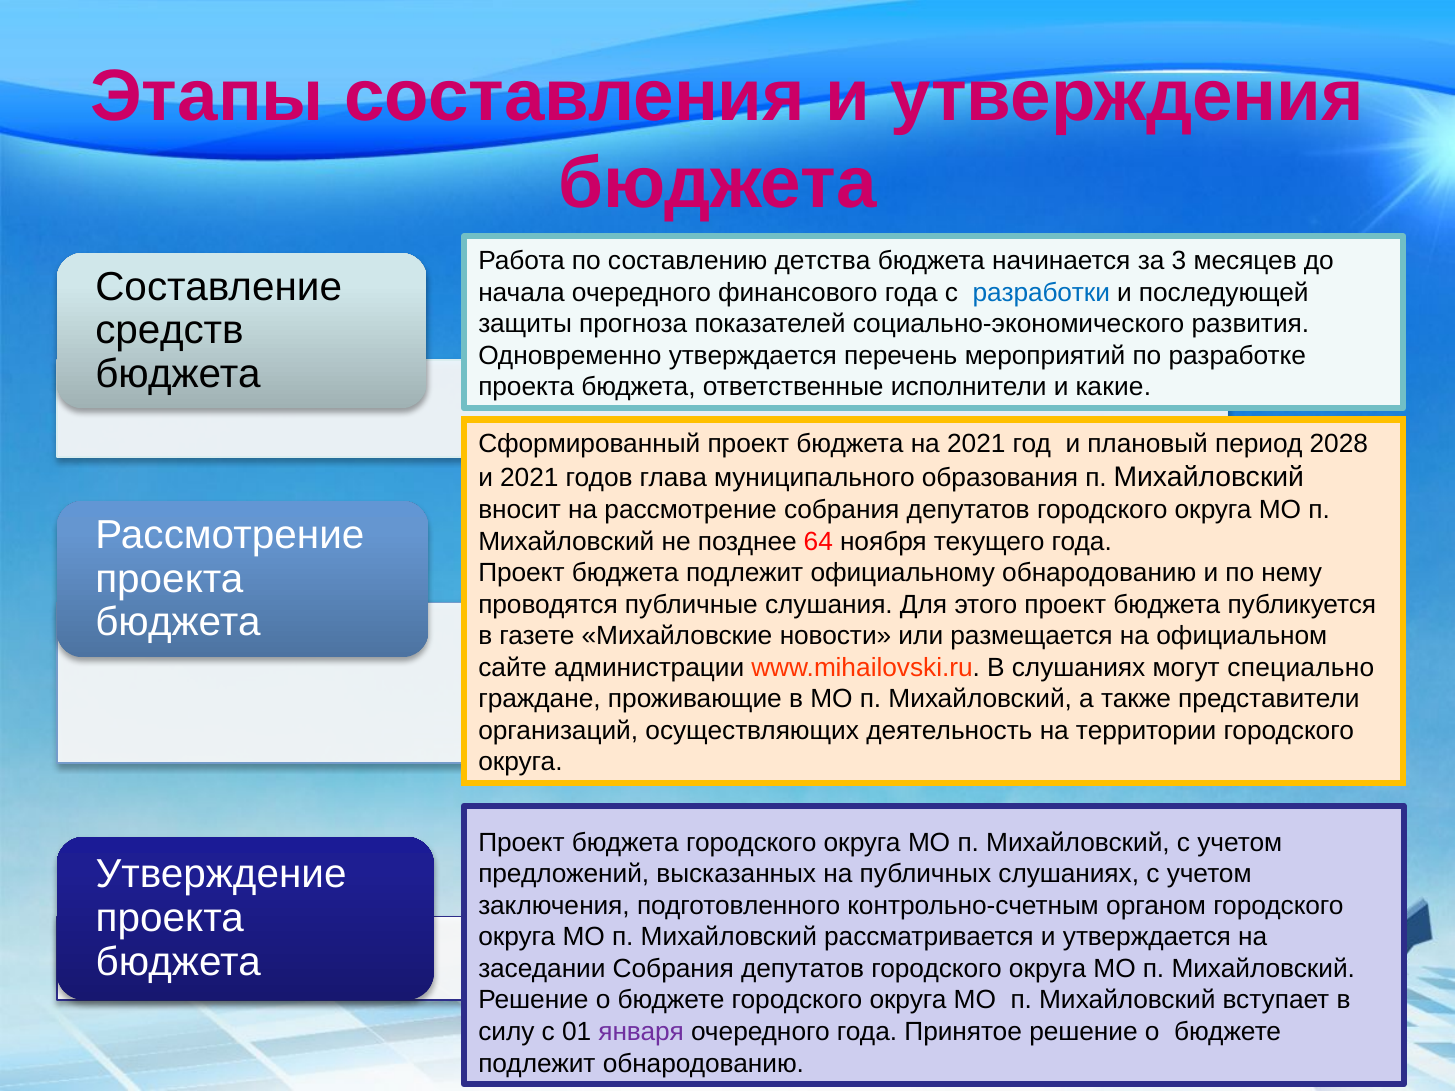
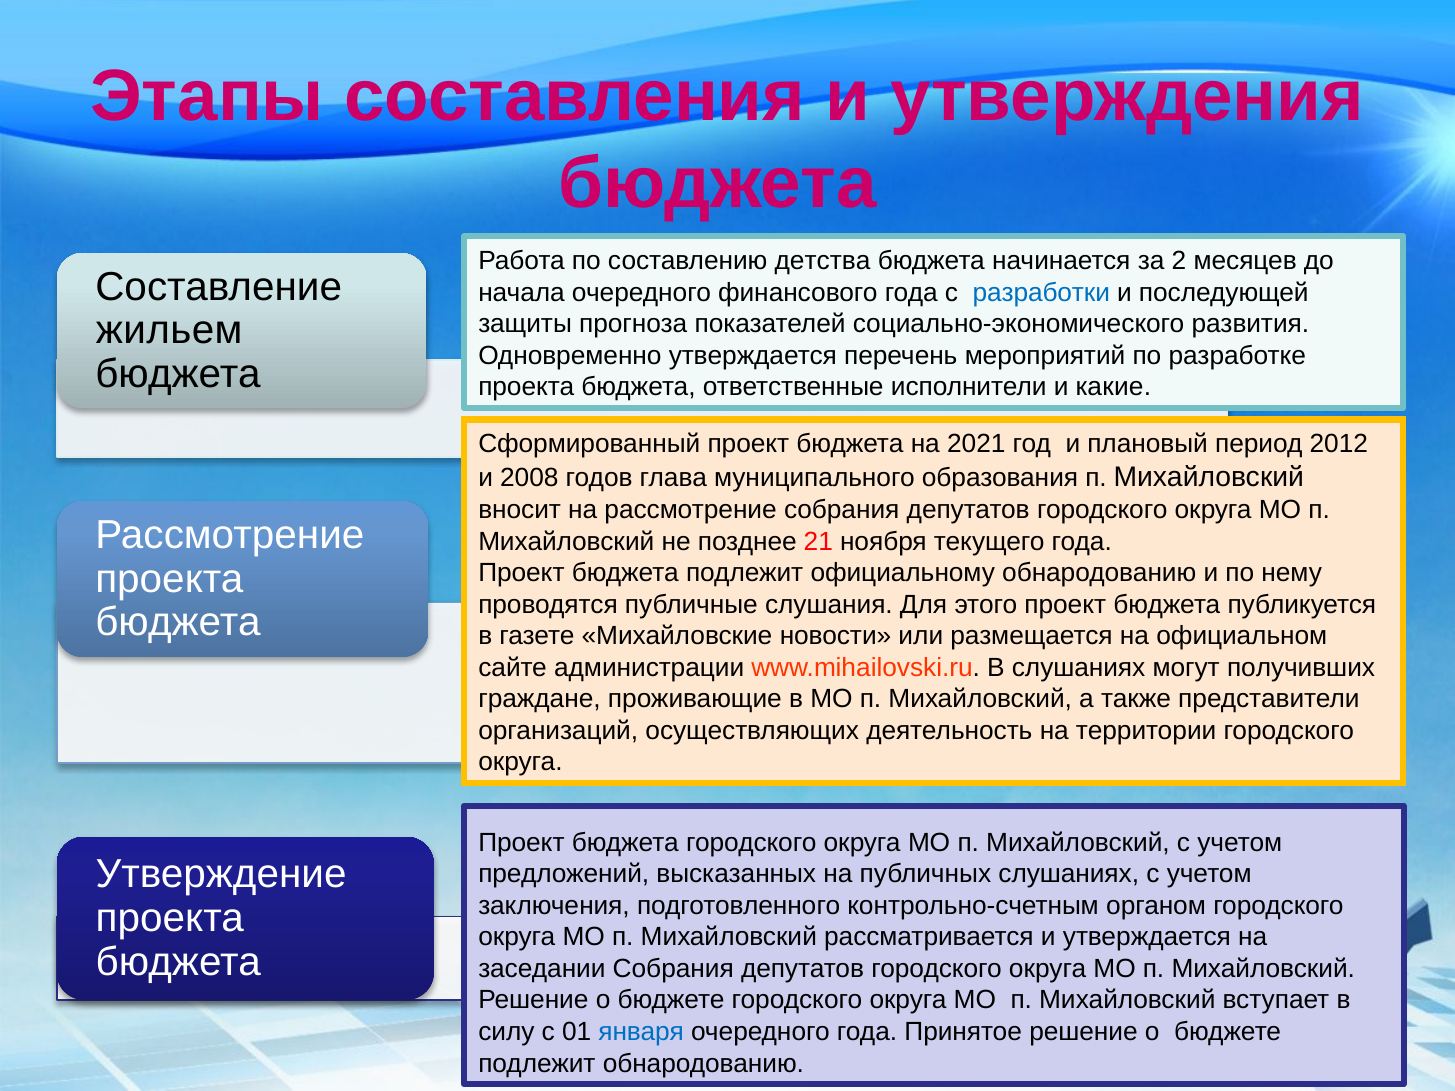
3: 3 -> 2
средств: средств -> жильем
2028: 2028 -> 2012
и 2021: 2021 -> 2008
64: 64 -> 21
специально: специально -> получивших
января colour: purple -> blue
